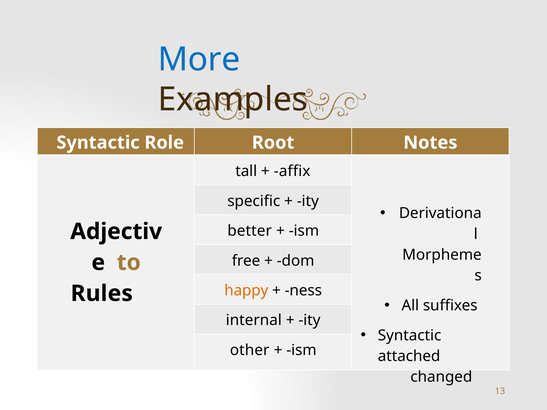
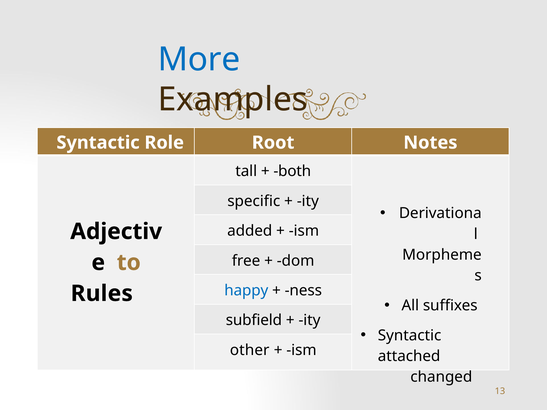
affix: affix -> both
better: better -> added
happy colour: orange -> blue
internal: internal -> subfield
